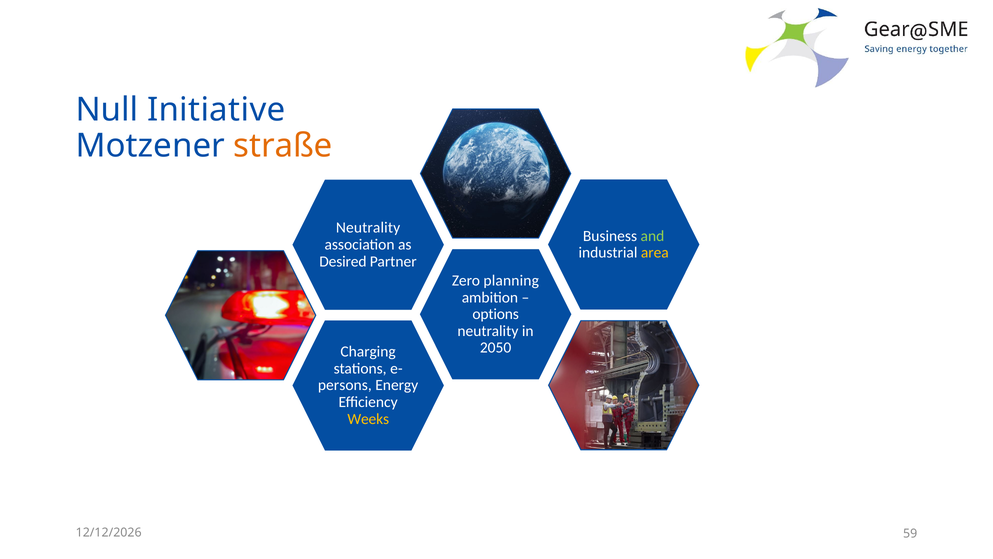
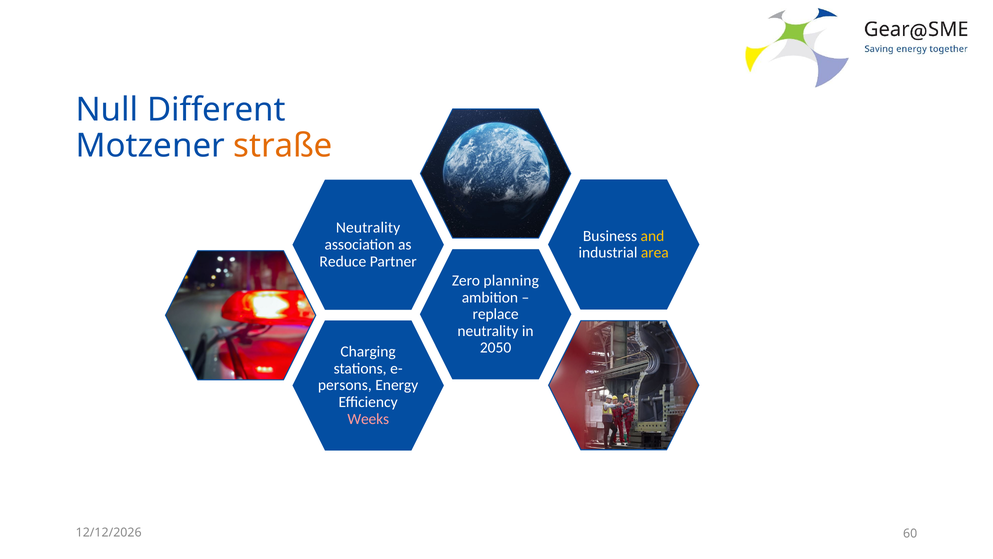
Initiative: Initiative -> Different
and colour: light green -> yellow
Desired: Desired -> Reduce
options: options -> replace
Weeks colour: yellow -> pink
59: 59 -> 60
